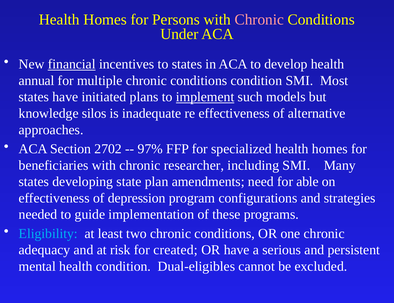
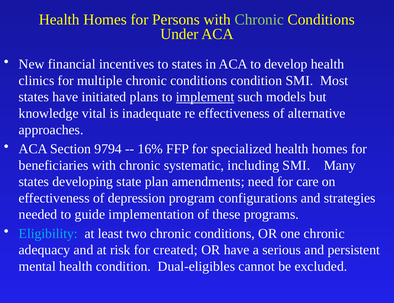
Chronic at (259, 19) colour: pink -> light green
financial underline: present -> none
annual: annual -> clinics
silos: silos -> vital
2702: 2702 -> 9794
97%: 97% -> 16%
researcher: researcher -> systematic
able: able -> care
